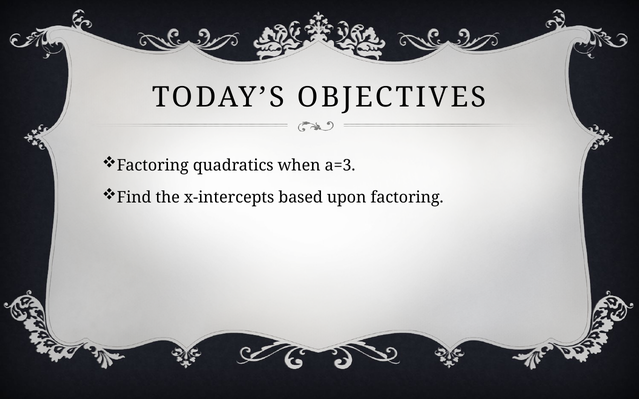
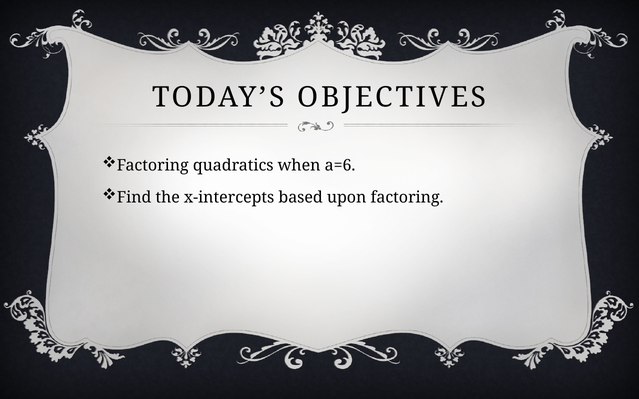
a=3: a=3 -> a=6
